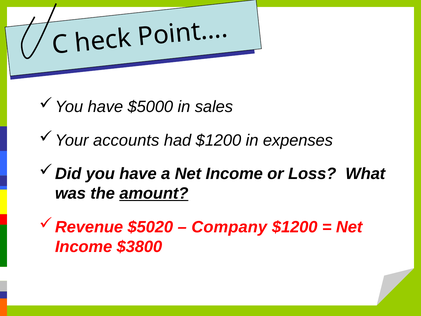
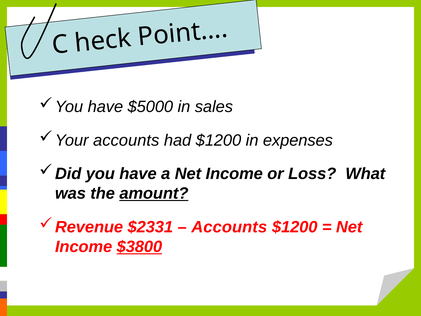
$5020: $5020 -> $2331
Company at (229, 227): Company -> Accounts
$3800 underline: none -> present
